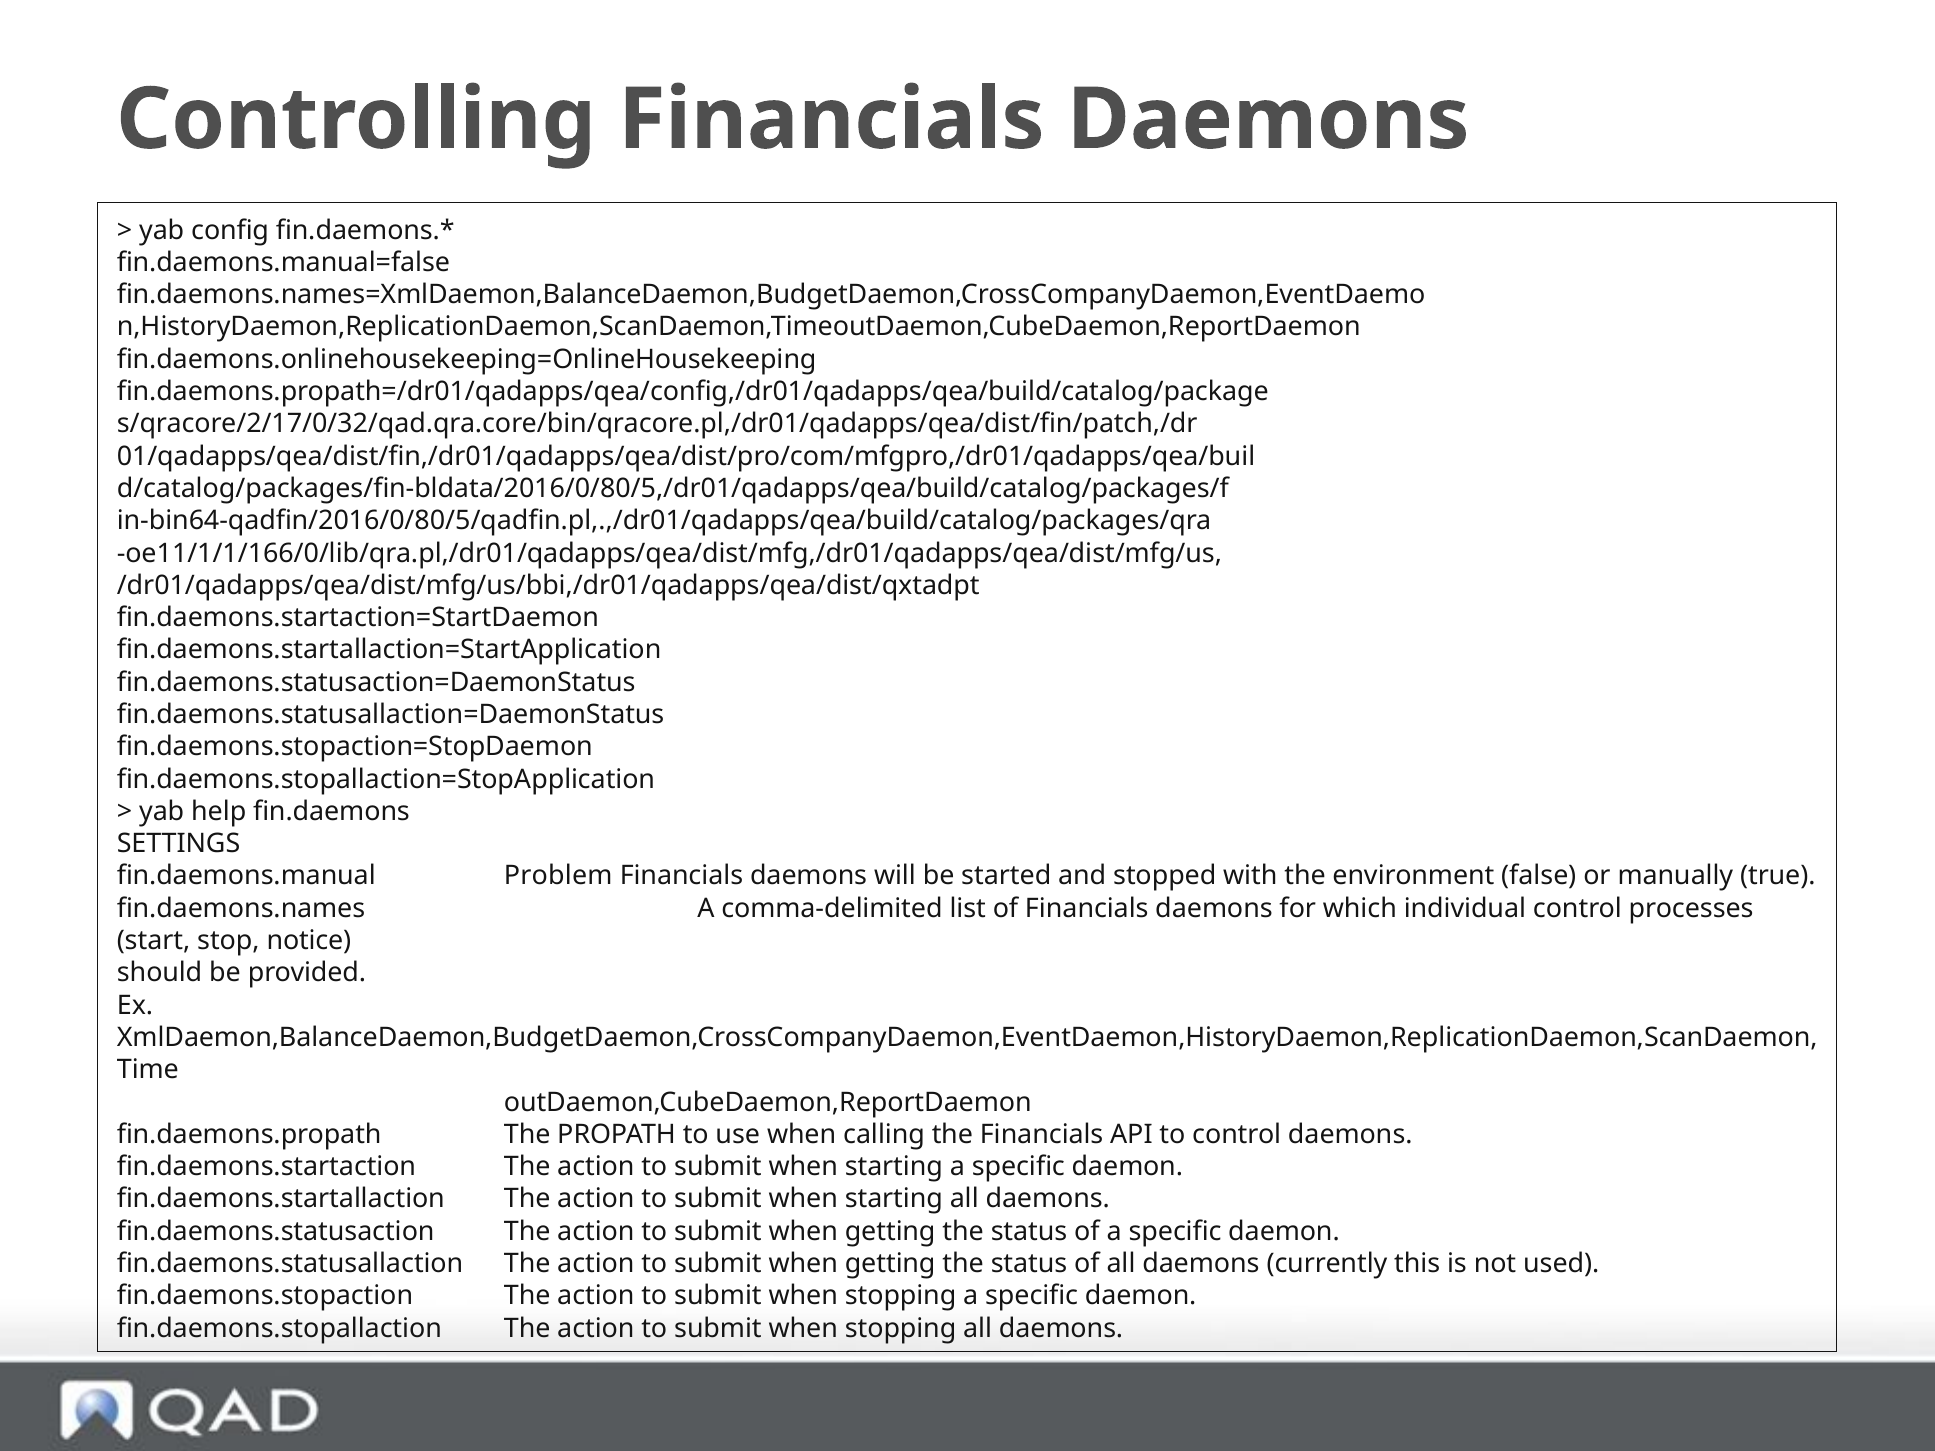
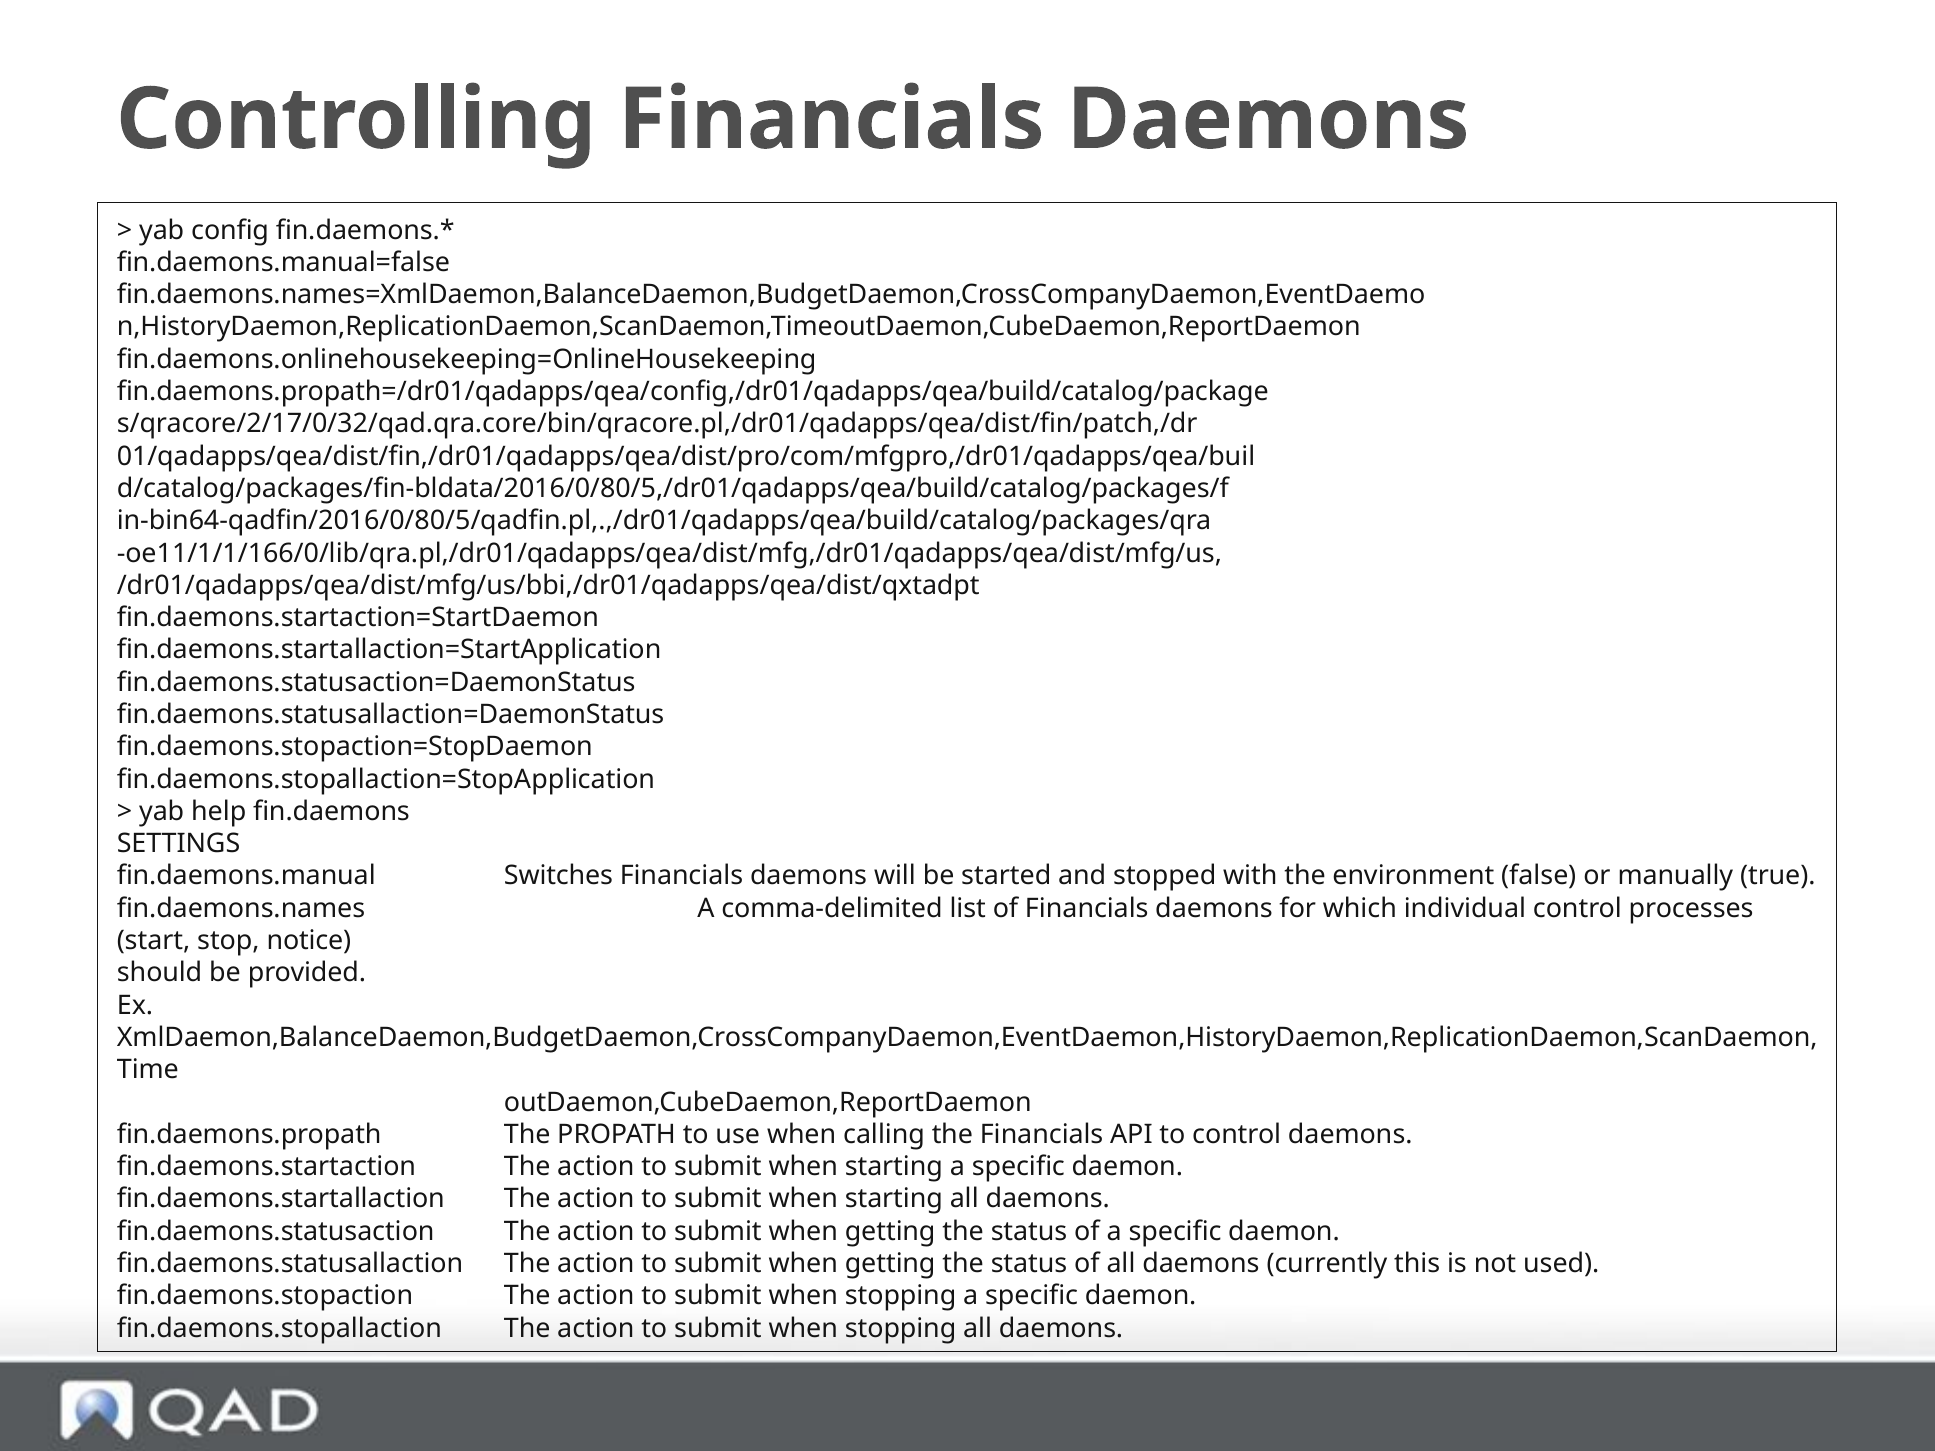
Problem: Problem -> Switches
